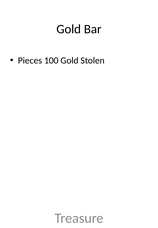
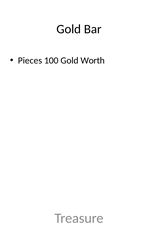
Stolen: Stolen -> Worth
